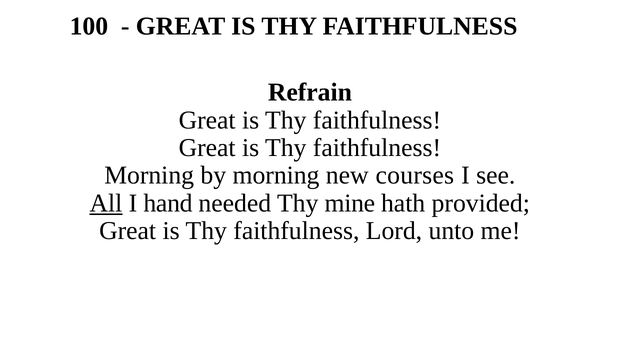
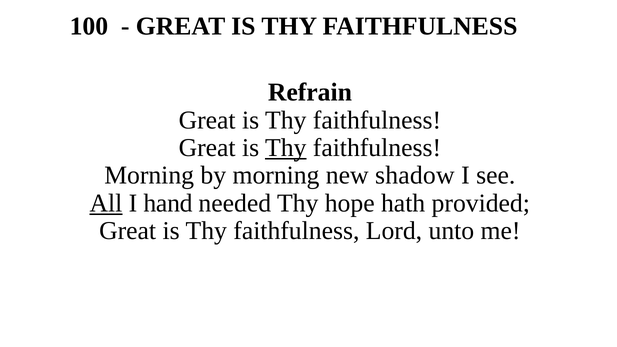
Thy at (286, 148) underline: none -> present
courses: courses -> shadow
mine: mine -> hope
